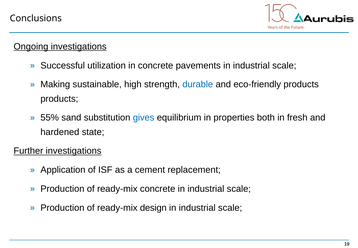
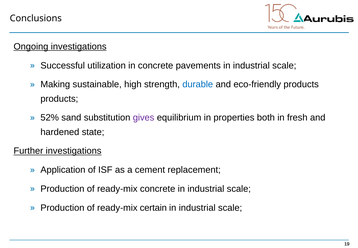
55%: 55% -> 52%
gives colour: blue -> purple
design: design -> certain
